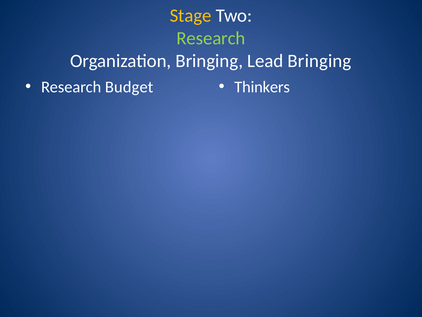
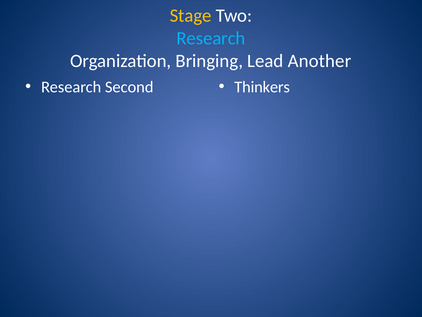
Research at (211, 38) colour: light green -> light blue
Lead Bringing: Bringing -> Another
Budget: Budget -> Second
